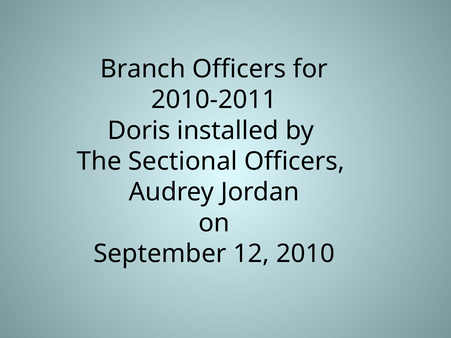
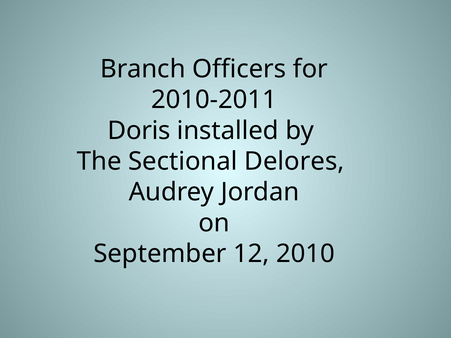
Sectional Officers: Officers -> Delores
